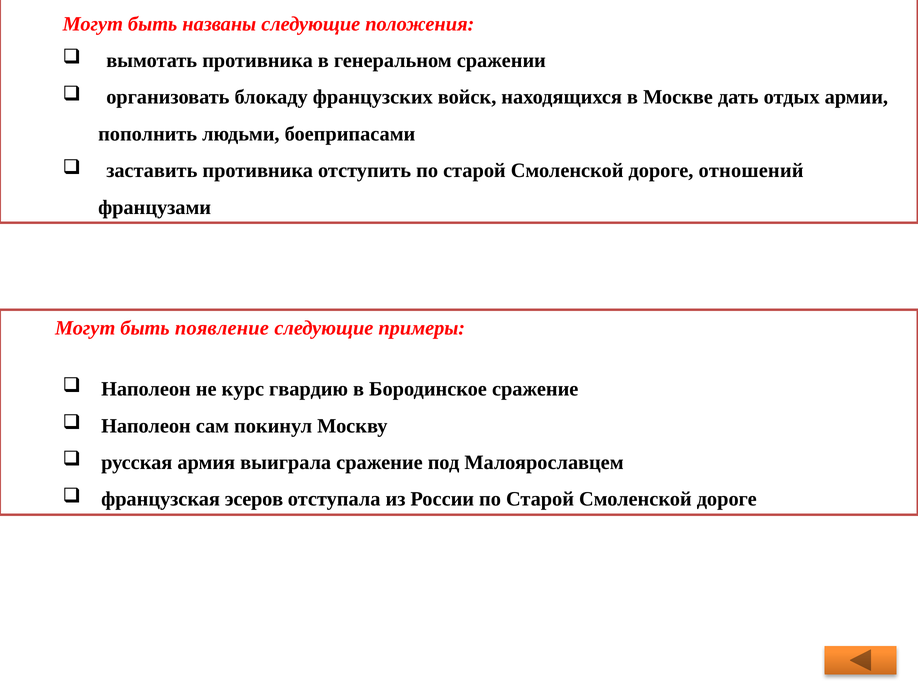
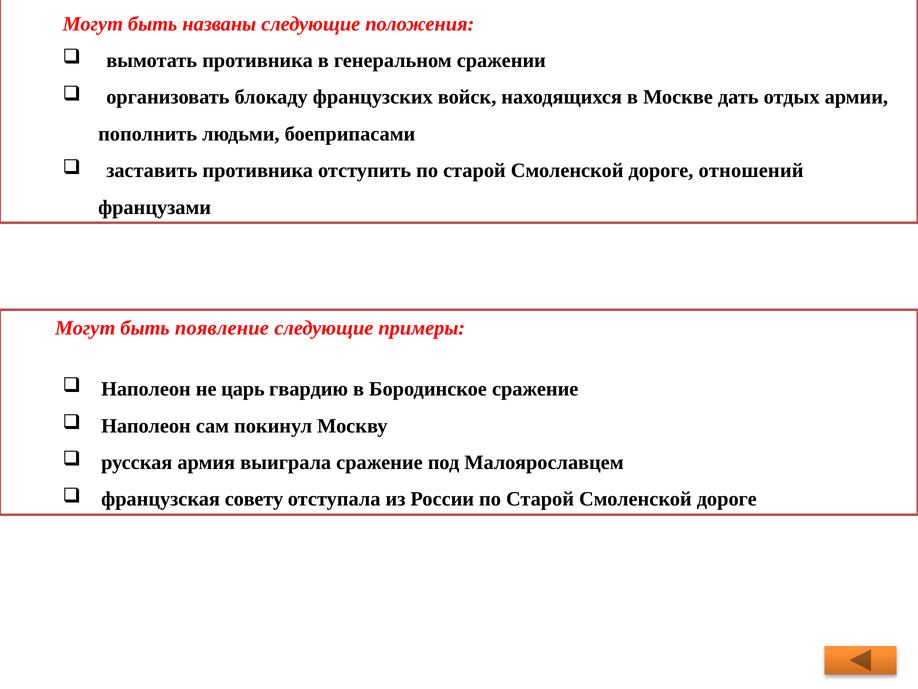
курс: курс -> царь
эсеров: эсеров -> совету
